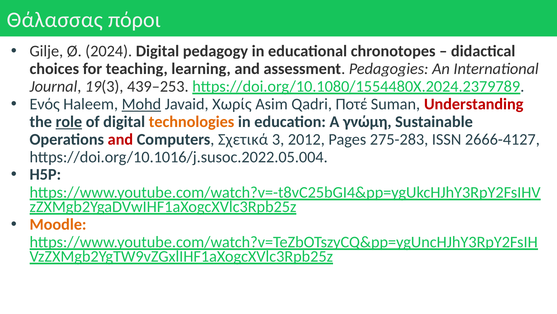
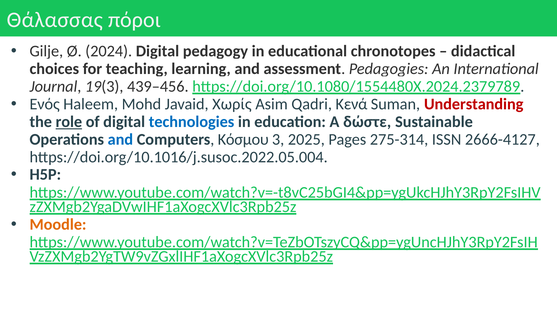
439–253: 439–253 -> 439–456
Mohd underline: present -> none
Ποτέ: Ποτέ -> Κενά
technologies colour: orange -> blue
γνώμη: γνώμη -> δώστε
and at (120, 139) colour: red -> blue
Σχετικά: Σχετικά -> Κόσμου
2012: 2012 -> 2025
275-283: 275-283 -> 275-314
